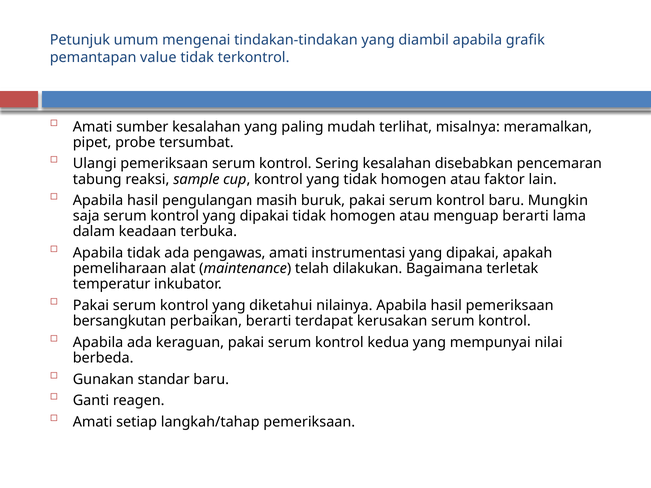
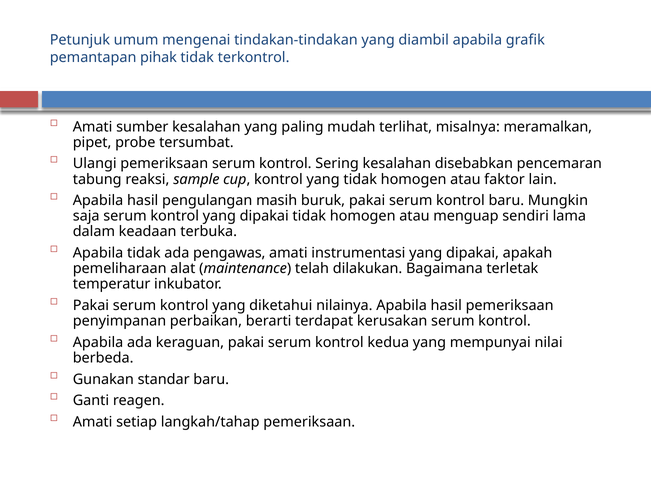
value: value -> pihak
menguap berarti: berarti -> sendiri
bersangkutan: bersangkutan -> penyimpanan
